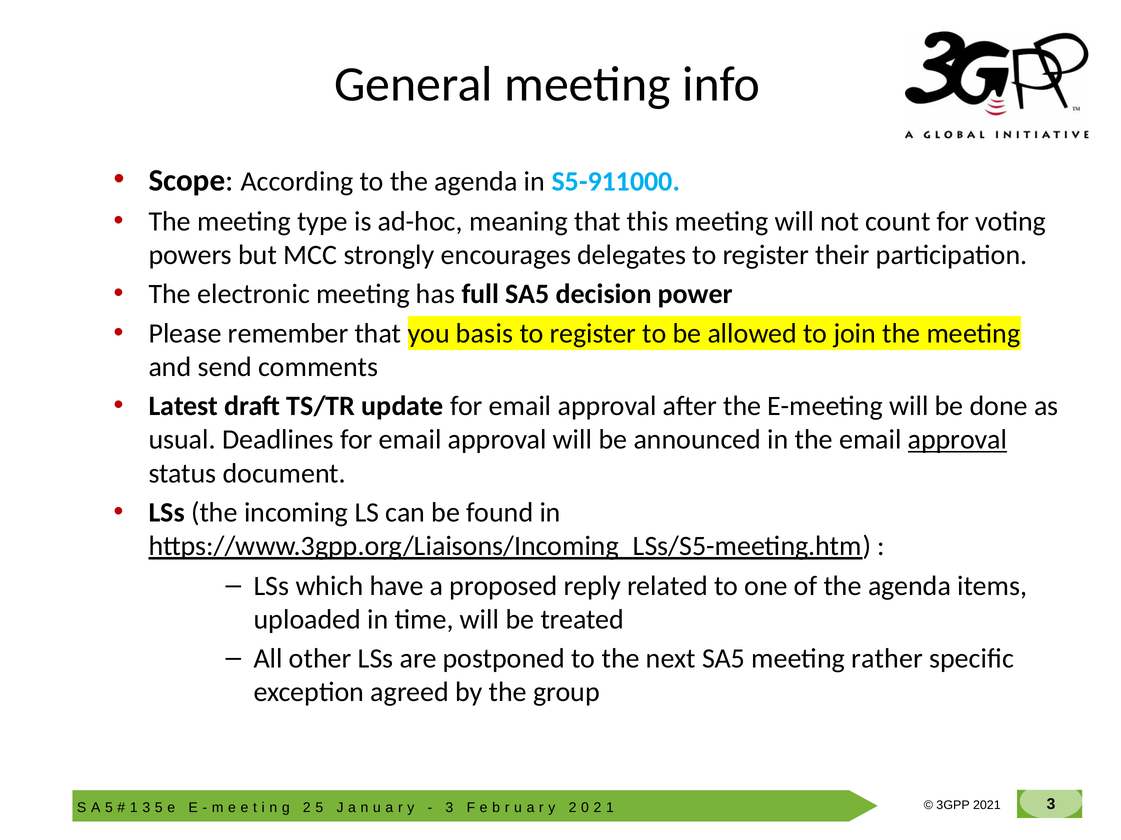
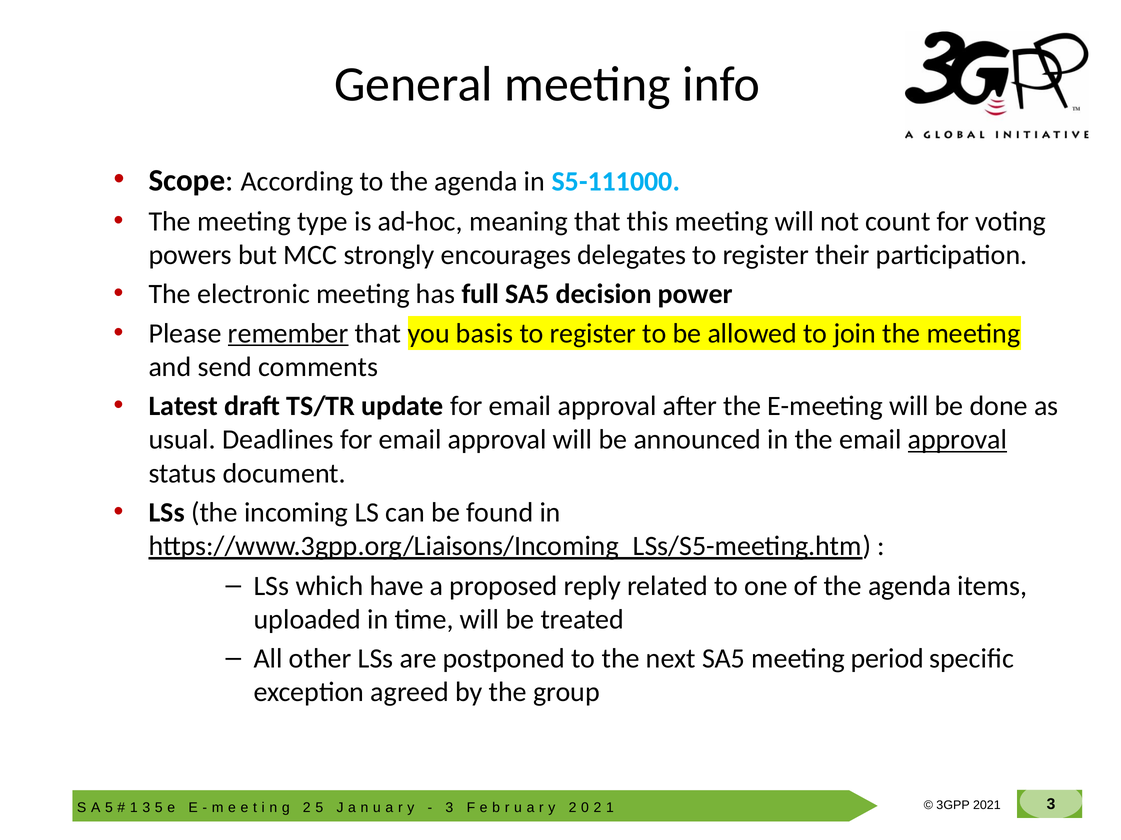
S5-911000: S5-911000 -> S5-111000
remember underline: none -> present
rather: rather -> period
